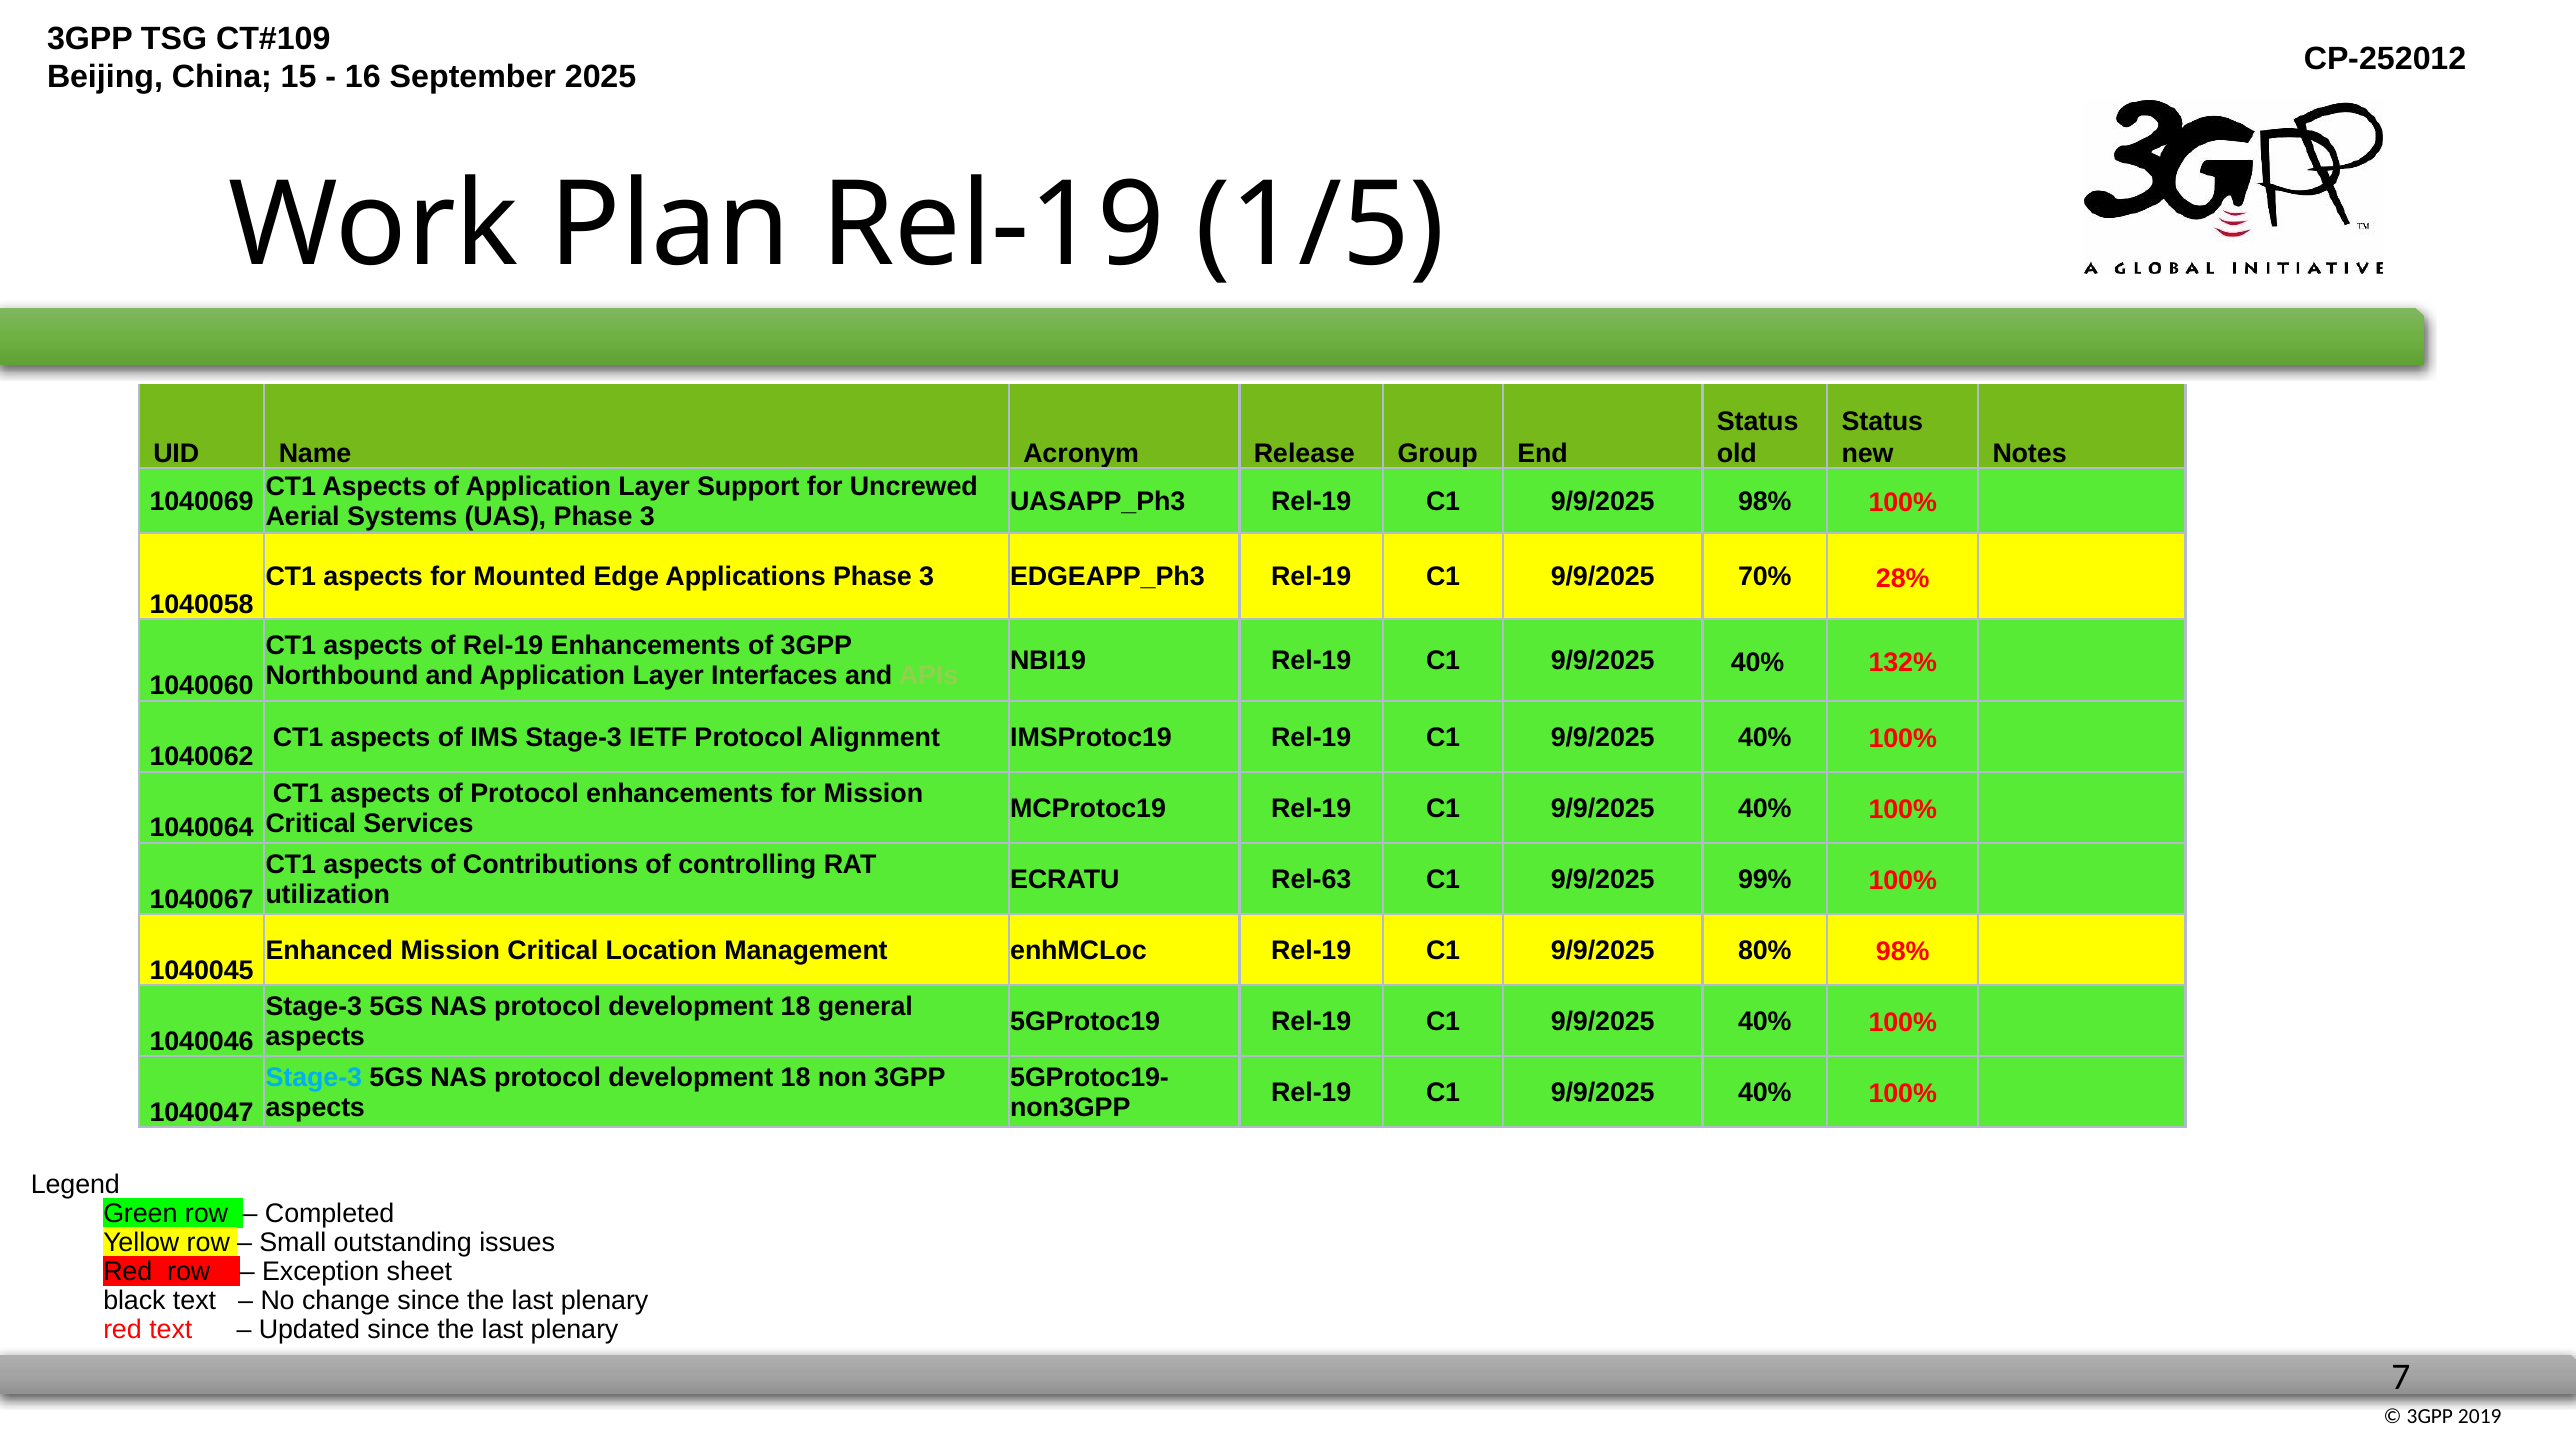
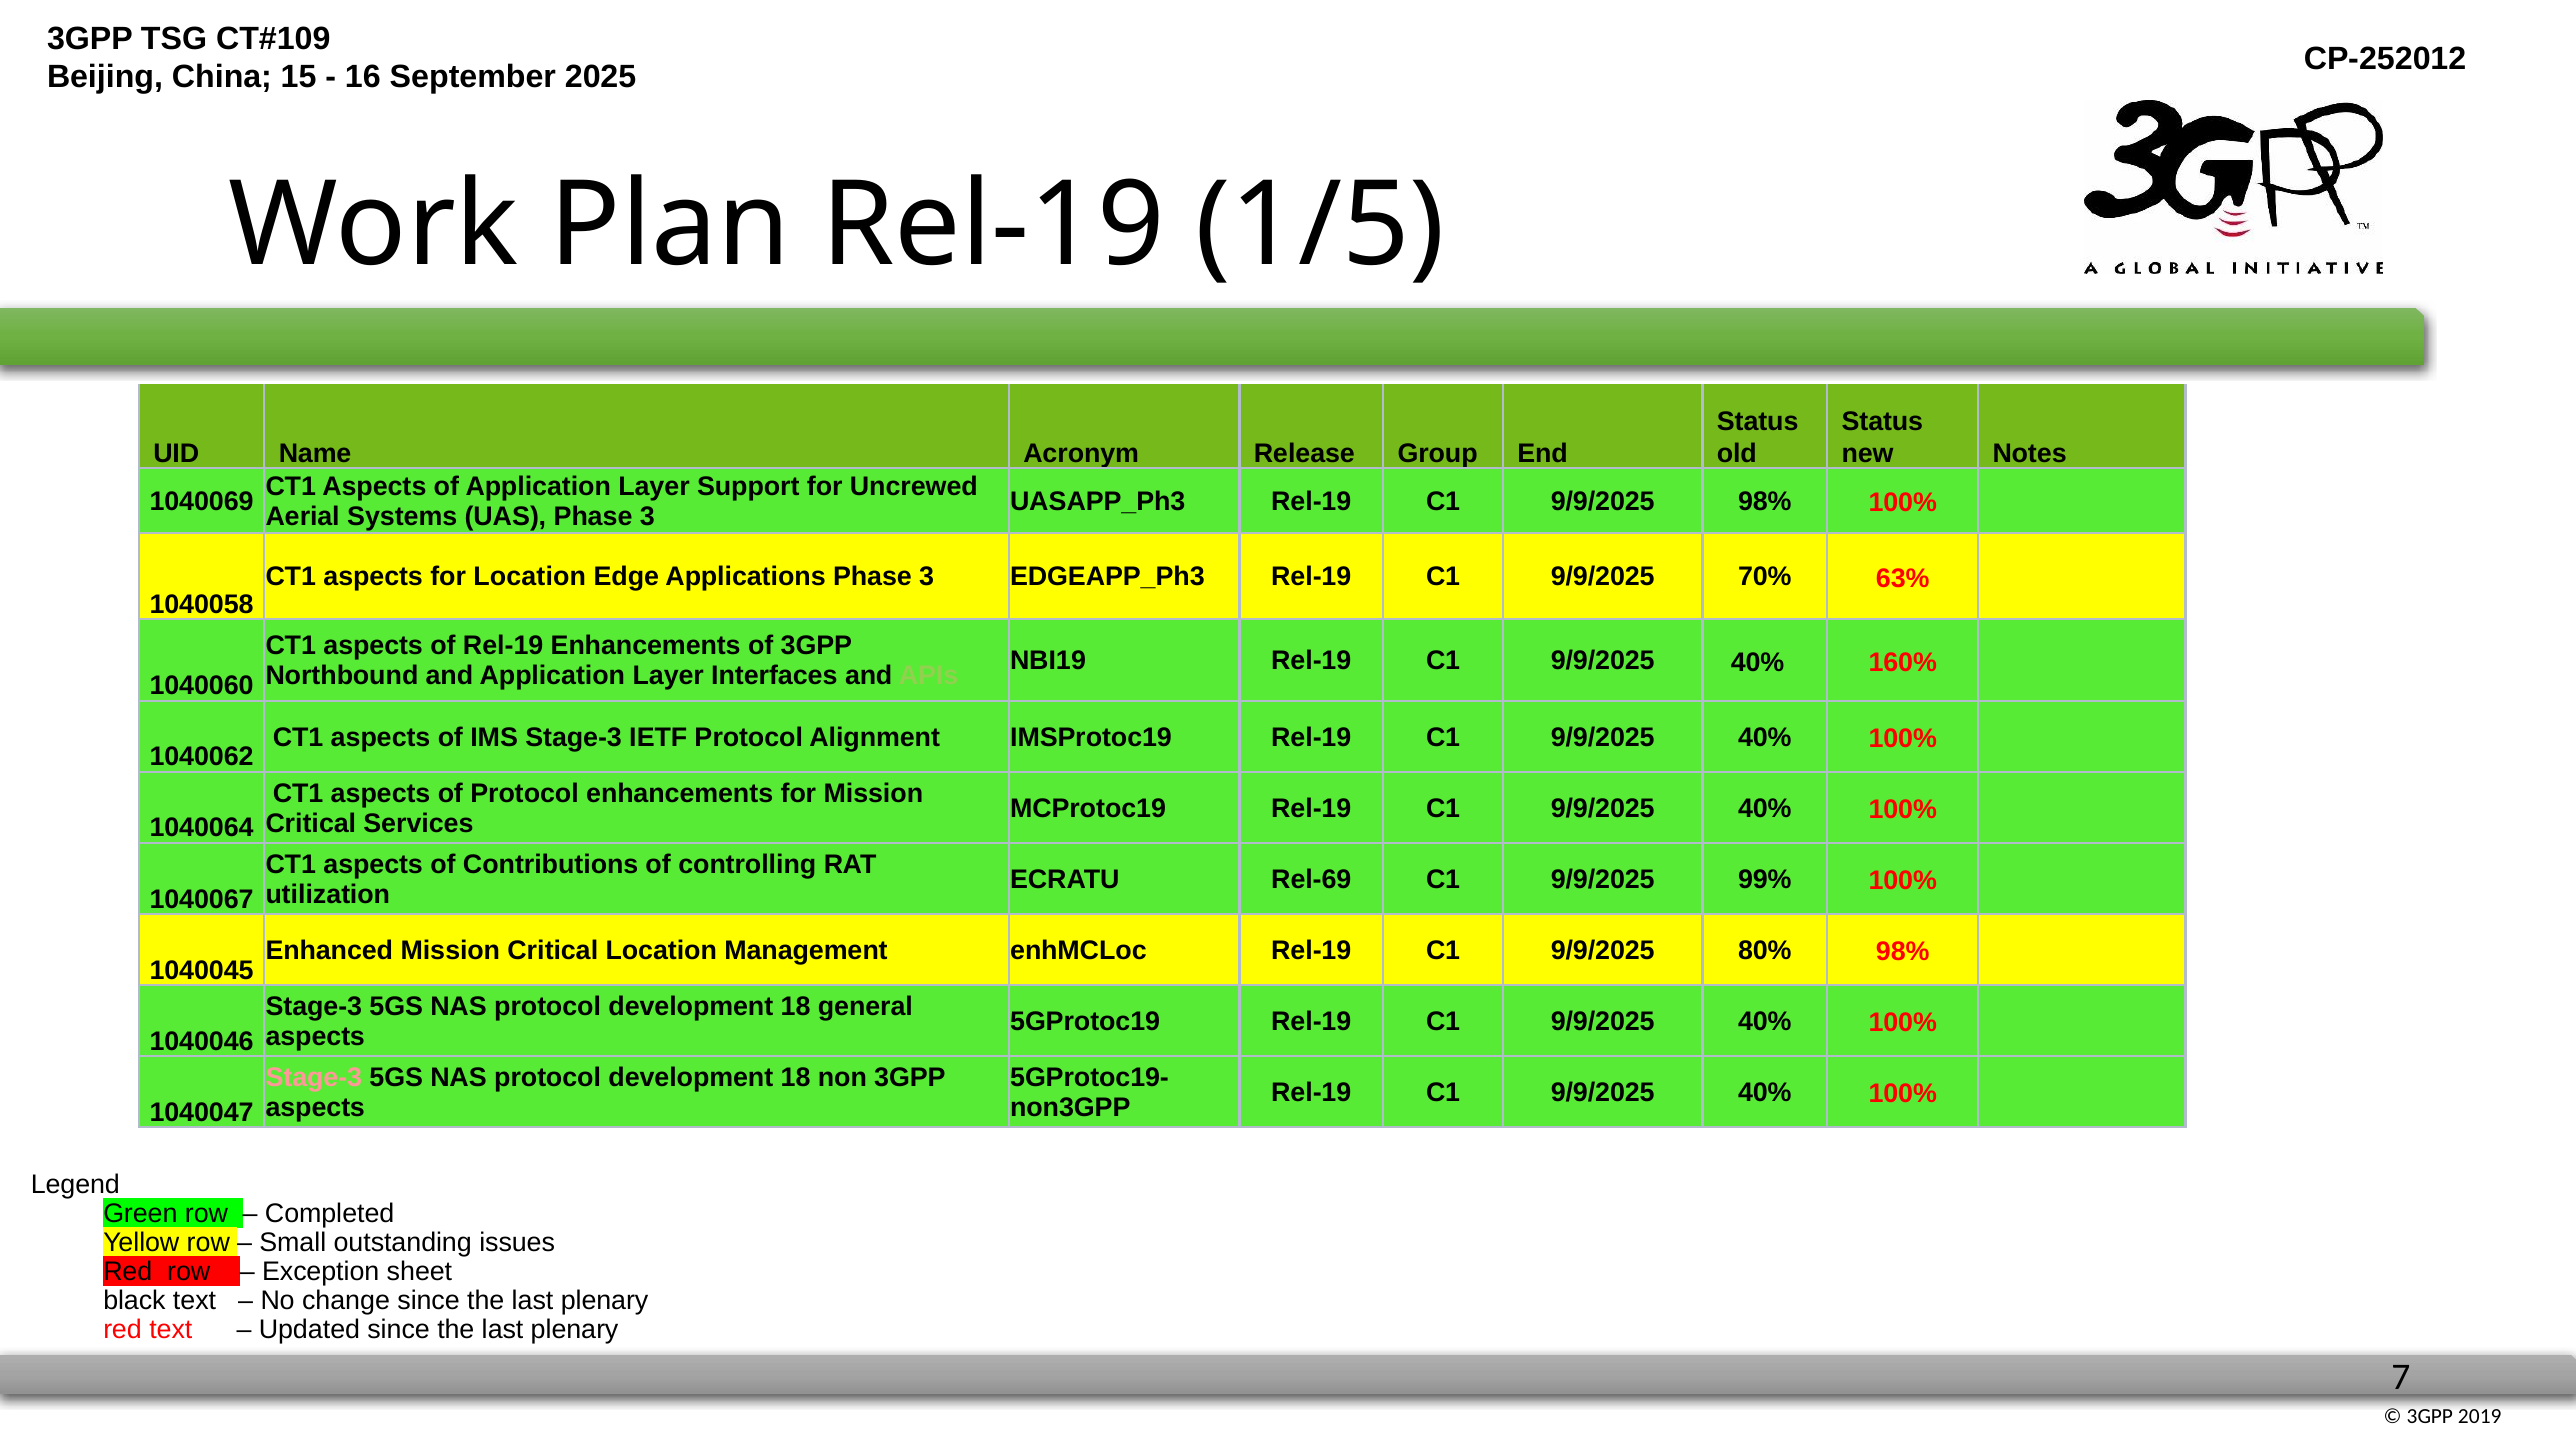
for Mounted: Mounted -> Location
28%: 28% -> 63%
132%: 132% -> 160%
Rel-63: Rel-63 -> Rel-69
Stage-3 at (314, 1077) colour: light blue -> pink
